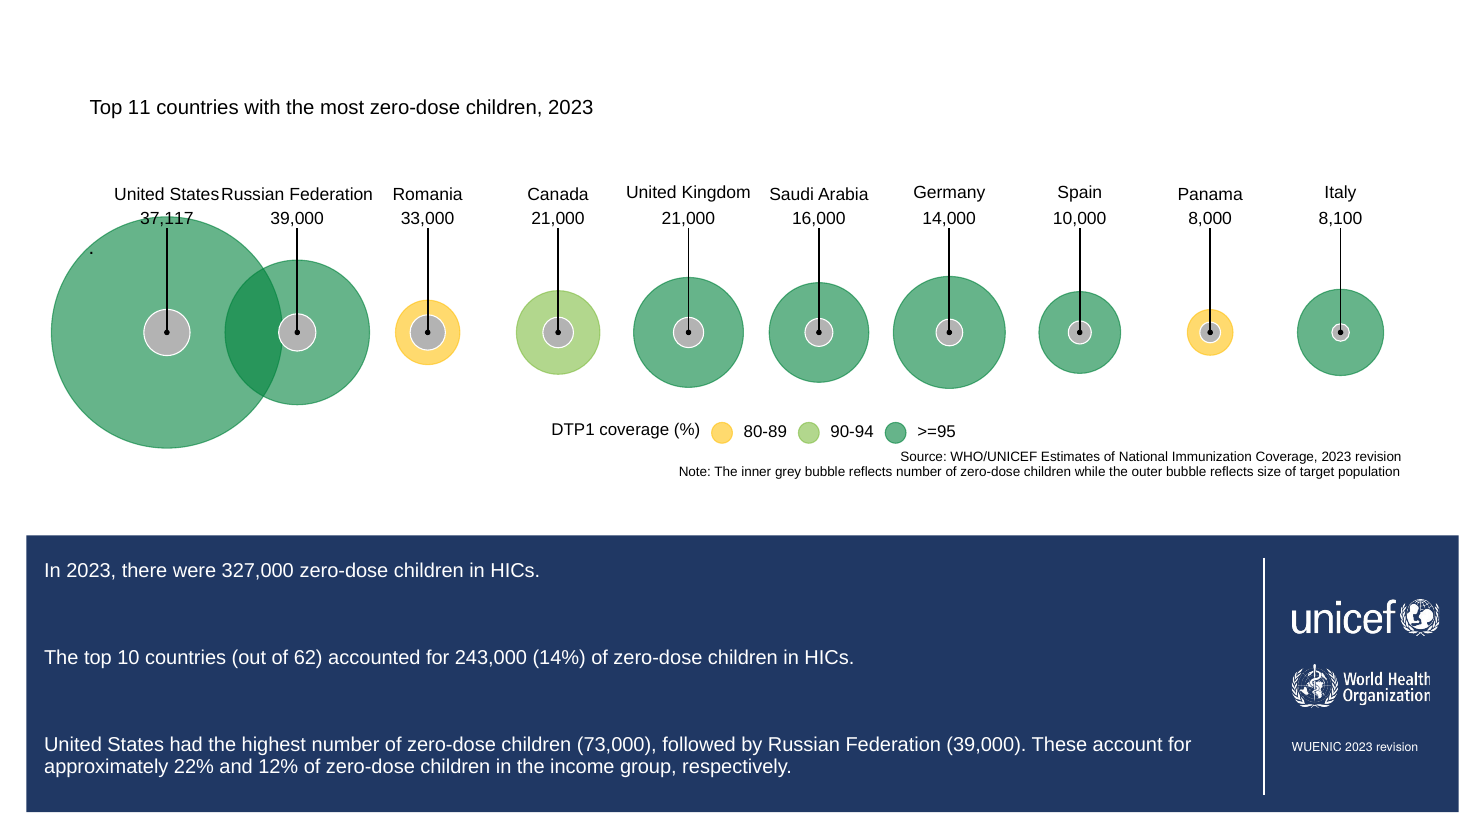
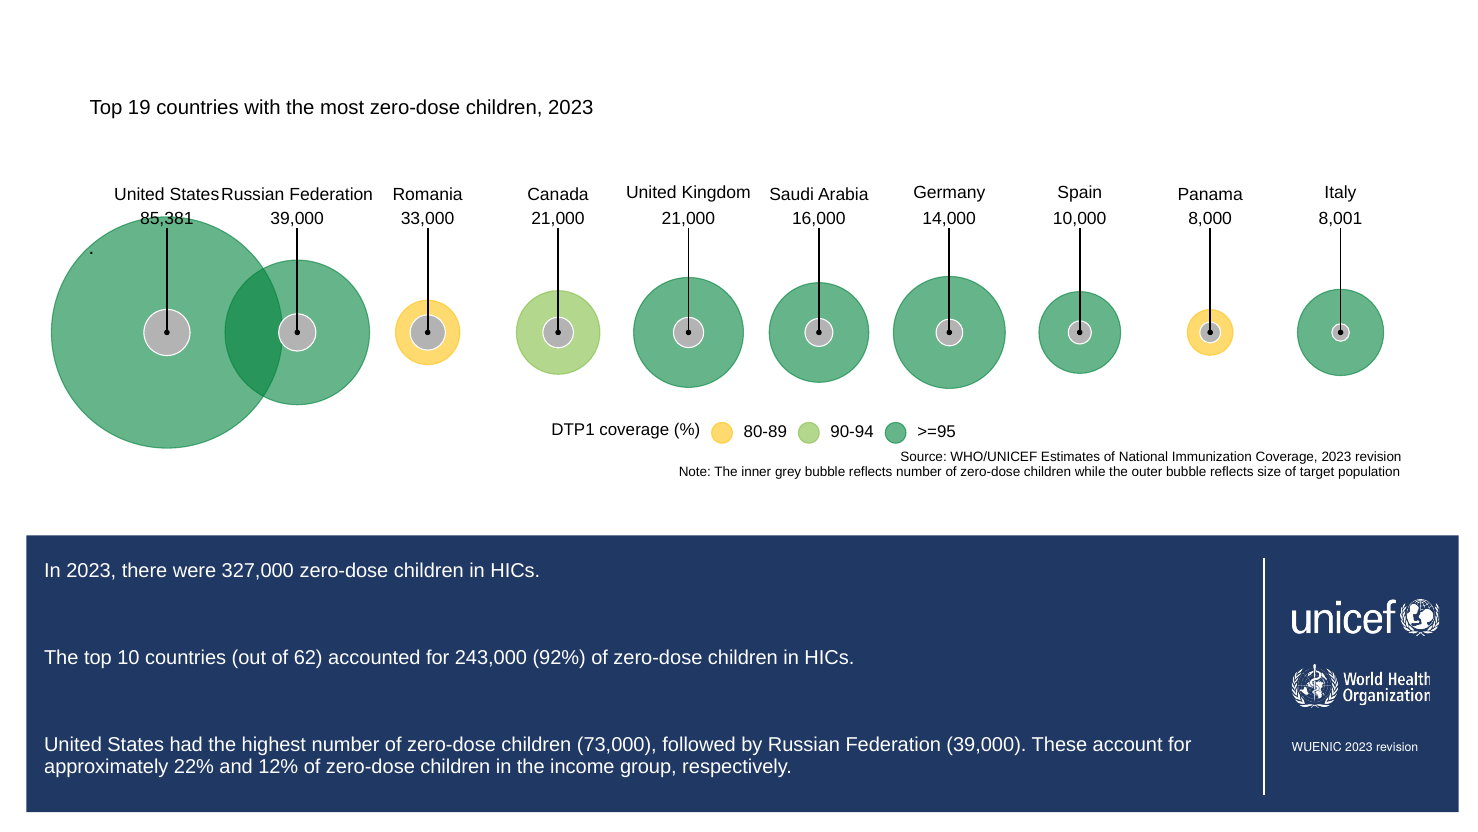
11: 11 -> 19
37,117: 37,117 -> 85,381
8,100: 8,100 -> 8,001
14%: 14% -> 92%
